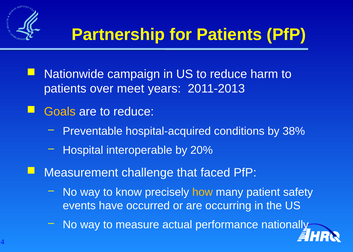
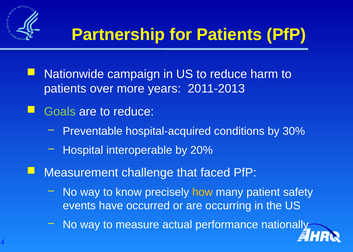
meet: meet -> more
Goals colour: yellow -> light green
38%: 38% -> 30%
